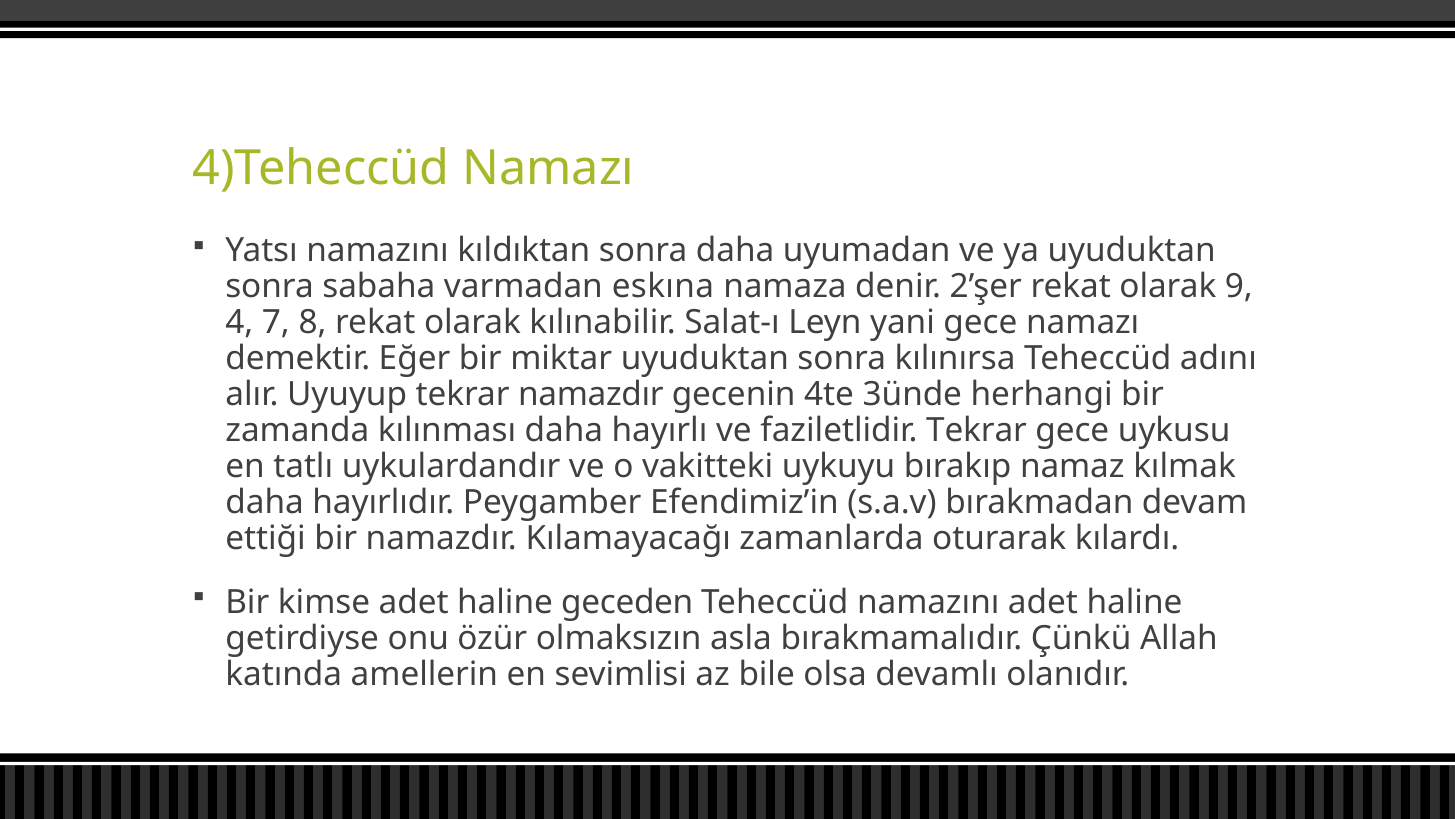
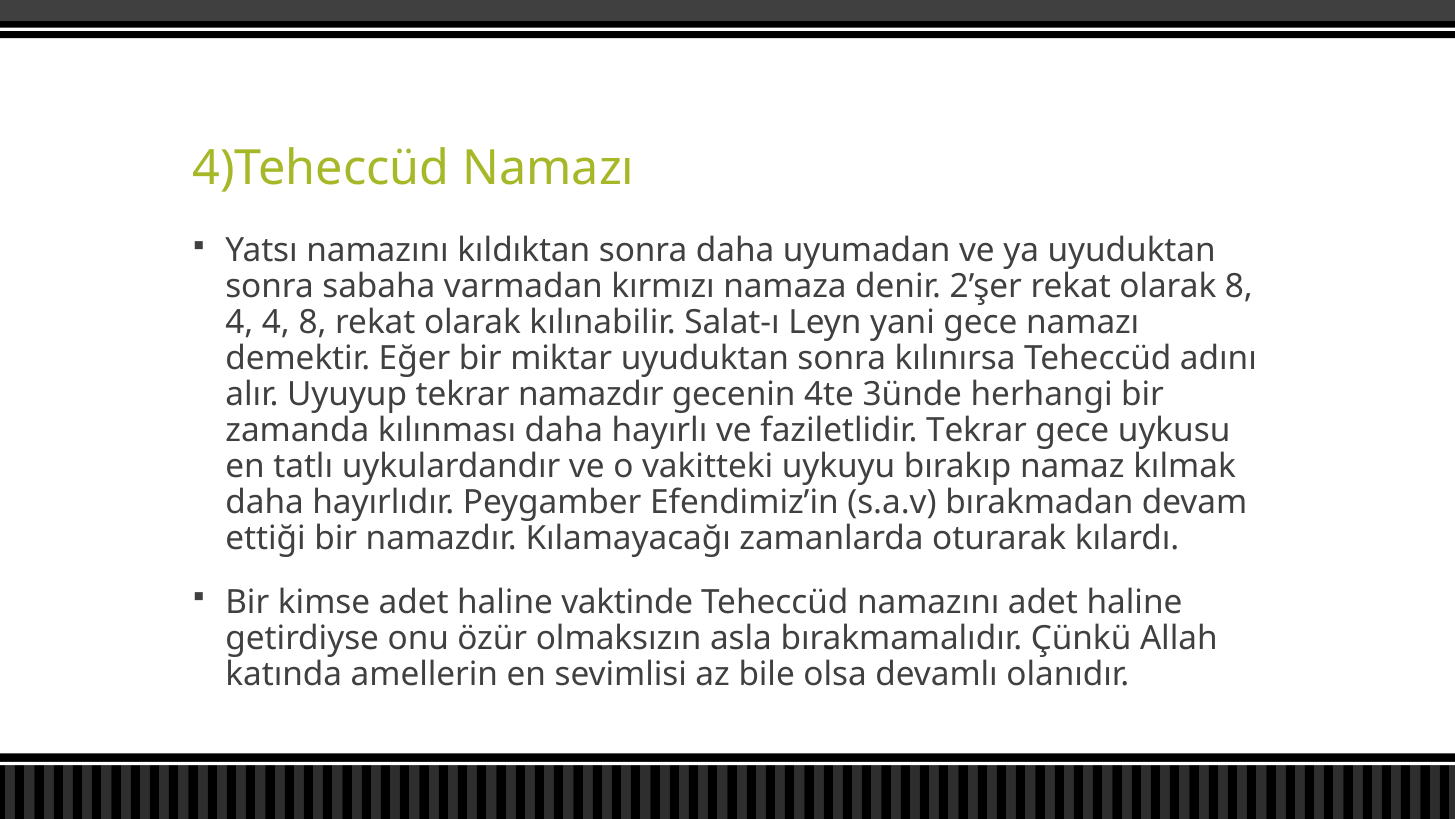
eskına: eskına -> kırmızı
olarak 9: 9 -> 8
4 7: 7 -> 4
geceden: geceden -> vaktinde
